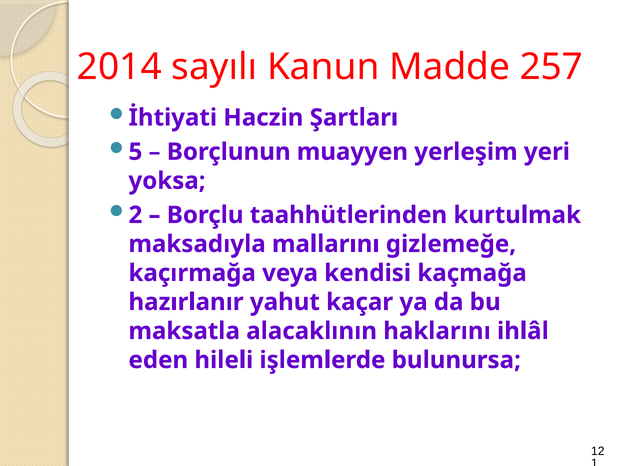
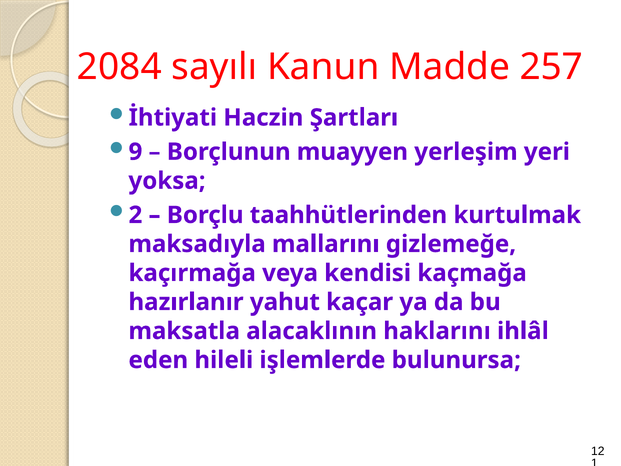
2014: 2014 -> 2084
5: 5 -> 9
